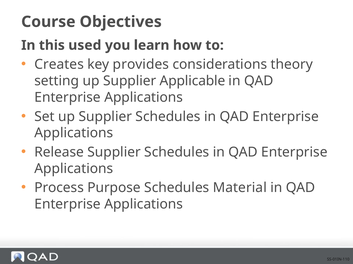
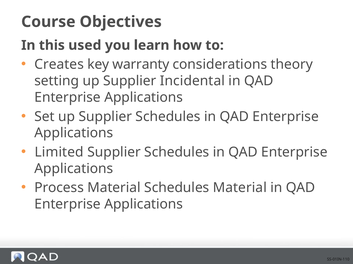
provides: provides -> warranty
Applicable: Applicable -> Incidental
Release: Release -> Limited
Process Purpose: Purpose -> Material
